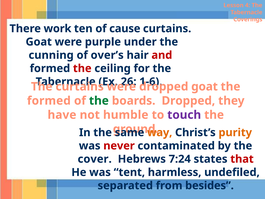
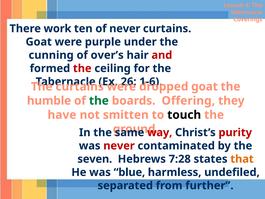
of cause: cause -> never
formed at (49, 101): formed -> humble
boards Dropped: Dropped -> Offering
humble: humble -> smitten
touch colour: purple -> black
way colour: orange -> red
purity colour: orange -> red
cover: cover -> seven
7:24: 7:24 -> 7:28
that colour: red -> orange
tent: tent -> blue
besides: besides -> further
